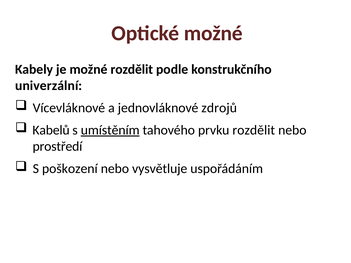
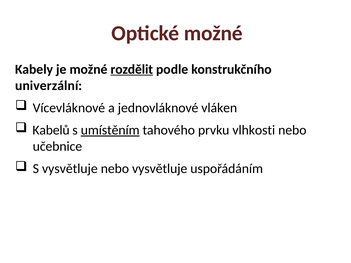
rozdělit at (132, 69) underline: none -> present
zdrojů: zdrojů -> vláken
prvku rozdělit: rozdělit -> vlhkosti
prostředí: prostředí -> učebnice
S poškození: poškození -> vysvětluje
